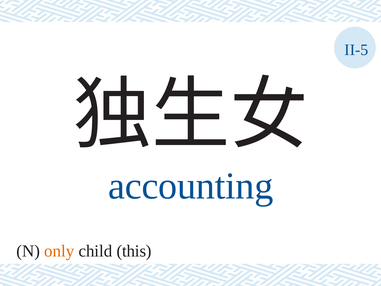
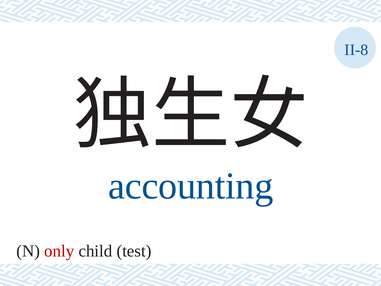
II-5: II-5 -> II-8
only colour: orange -> red
this: this -> test
